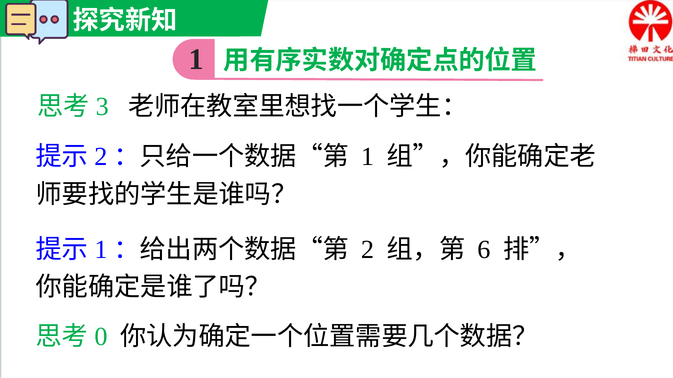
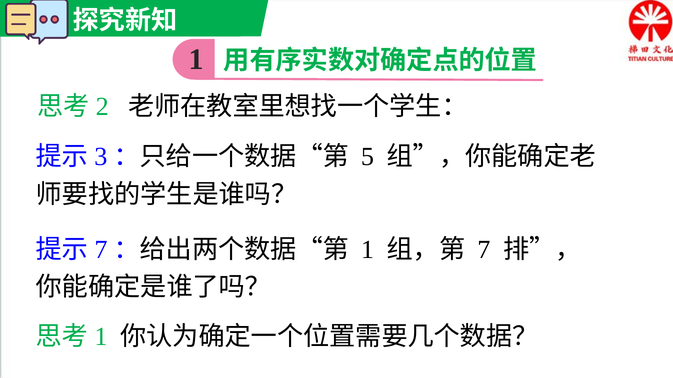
3: 3 -> 2
2 at (101, 157): 2 -> 3
1 at (368, 157): 1 -> 5
1 at (101, 250): 1 -> 7
2 at (368, 250): 2 -> 1
6 at (484, 250): 6 -> 7
0 at (101, 337): 0 -> 1
